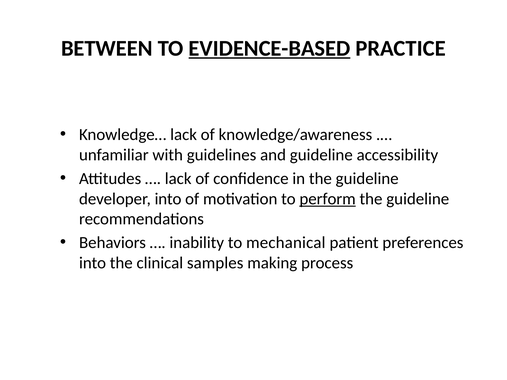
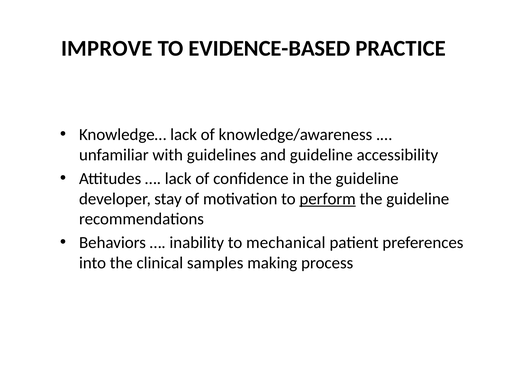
BETWEEN: BETWEEN -> IMPROVE
EVIDENCE-BASED underline: present -> none
developer into: into -> stay
